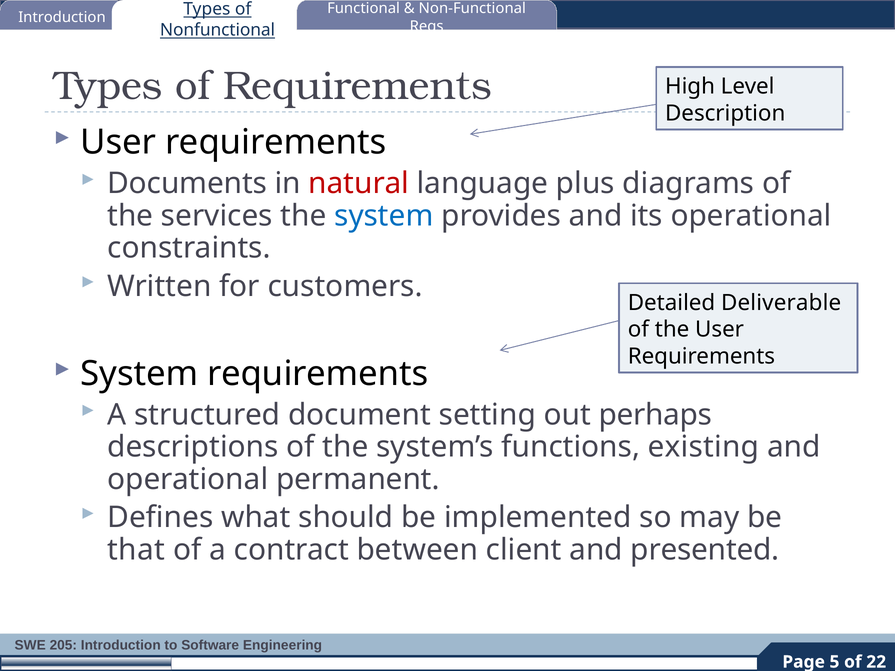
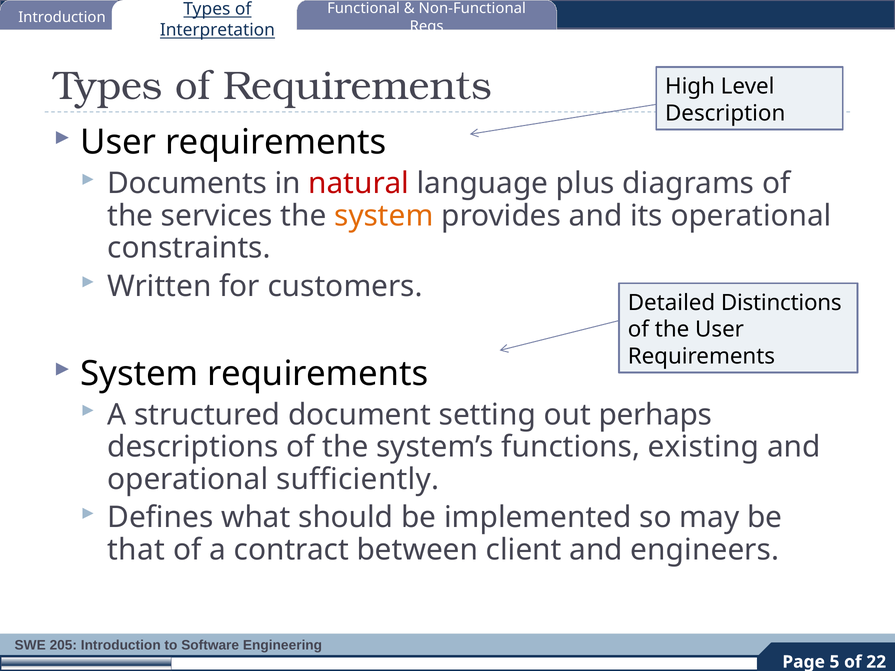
Nonfunctional: Nonfunctional -> Interpretation
system at (384, 216) colour: blue -> orange
Deliverable: Deliverable -> Distinctions
permanent: permanent -> sufficiently
presented: presented -> engineers
